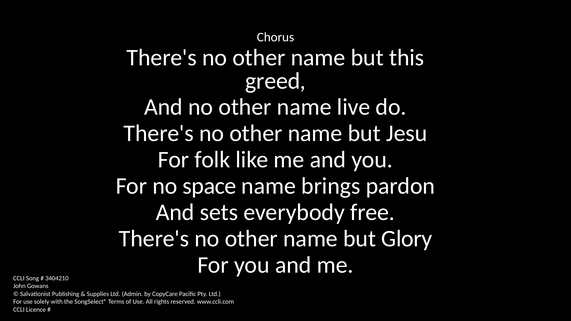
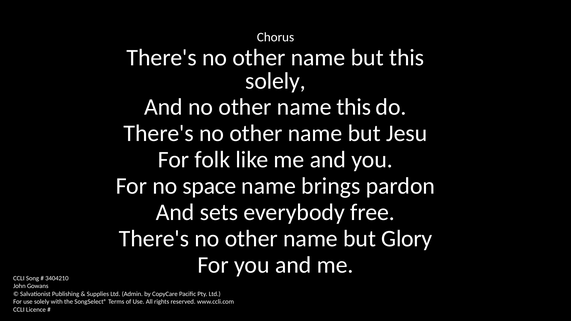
greed at (276, 81): greed -> solely
name live: live -> this
